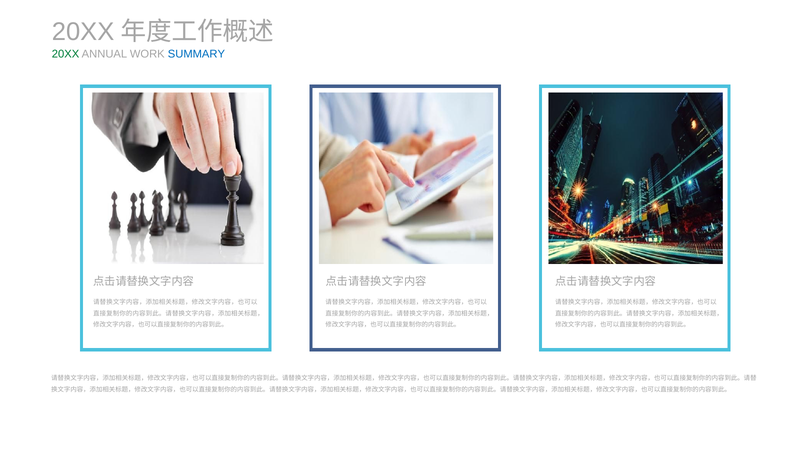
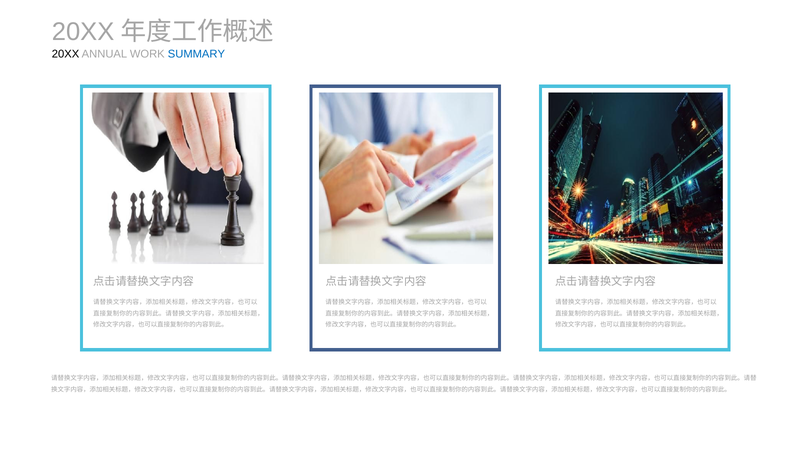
20XX at (66, 54) colour: green -> black
